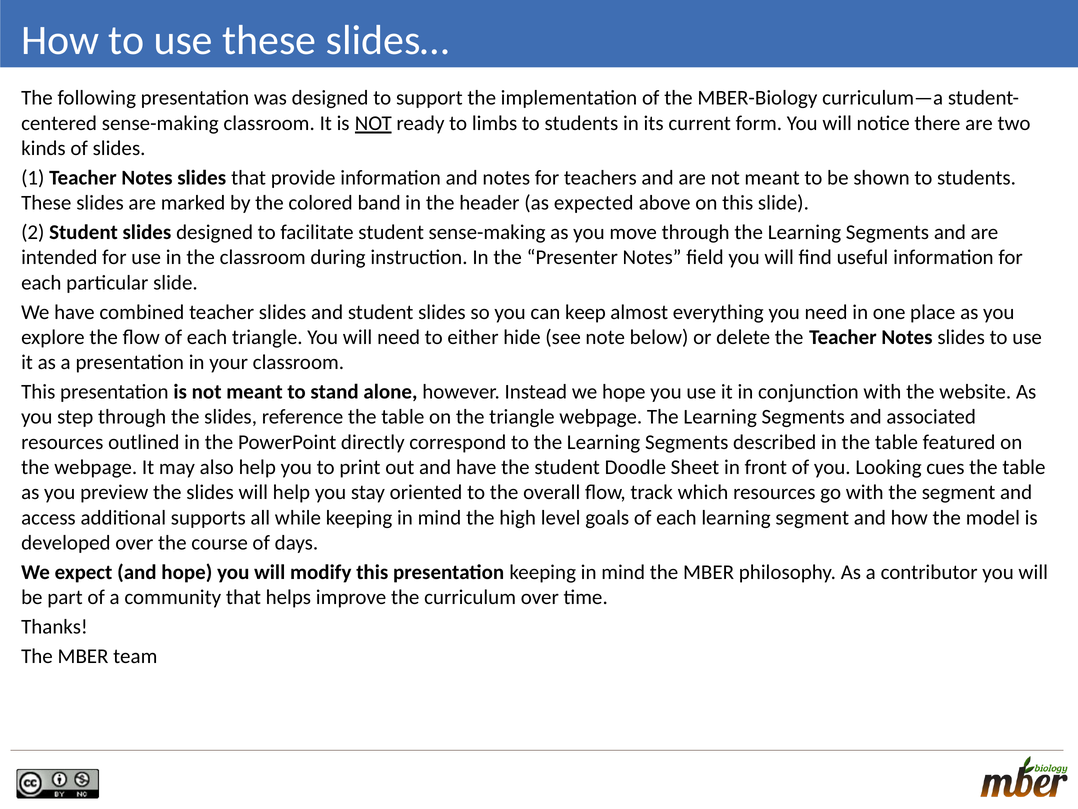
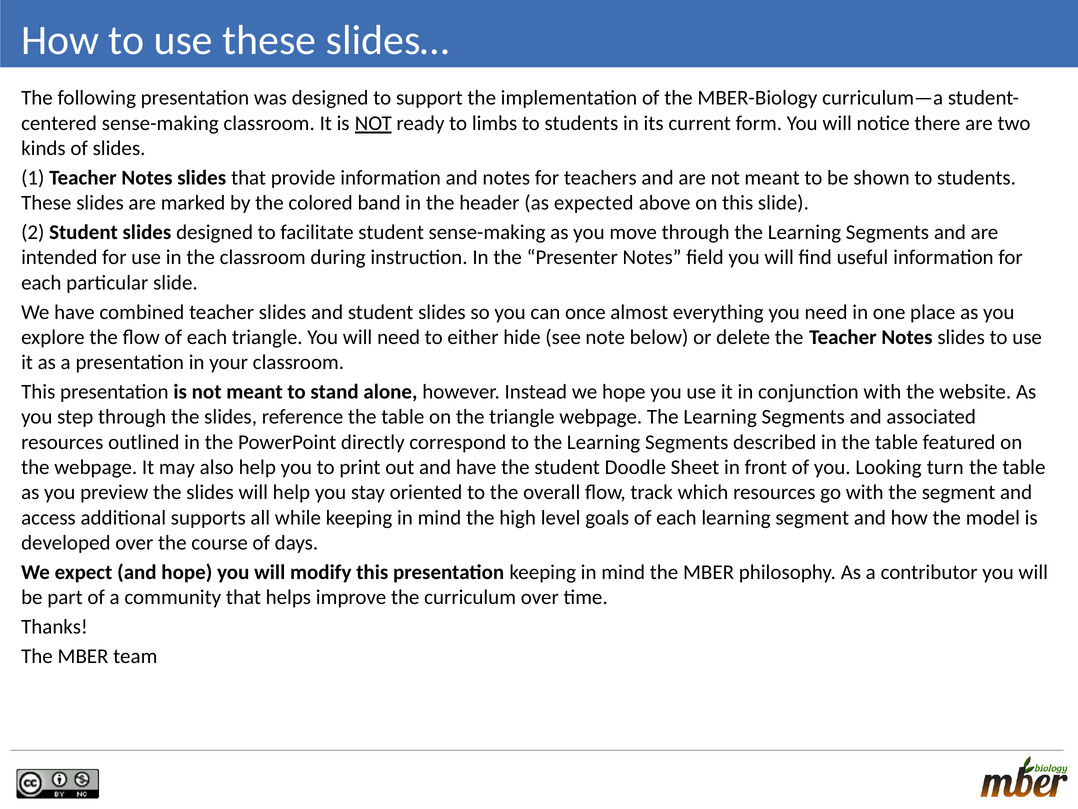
keep: keep -> once
cues: cues -> turn
